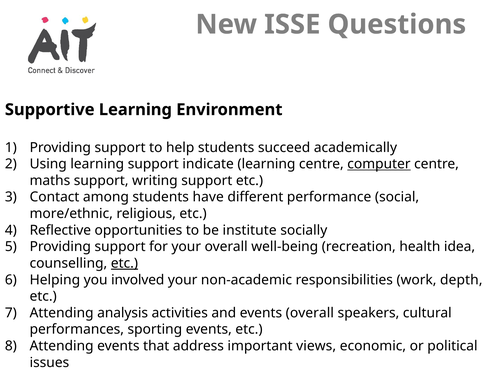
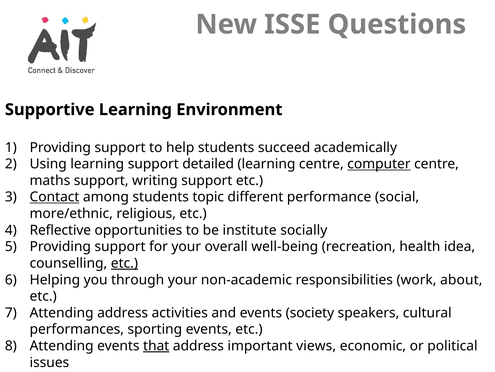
indicate: indicate -> detailed
Contact underline: none -> present
have: have -> topic
involved: involved -> through
depth: depth -> about
Attending analysis: analysis -> address
events overall: overall -> society
that underline: none -> present
